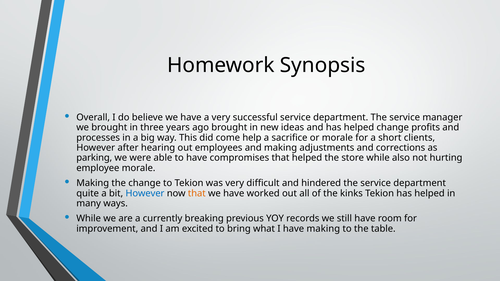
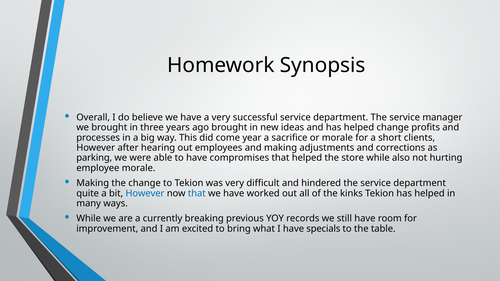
help: help -> year
that at (197, 193) colour: orange -> blue
have making: making -> specials
